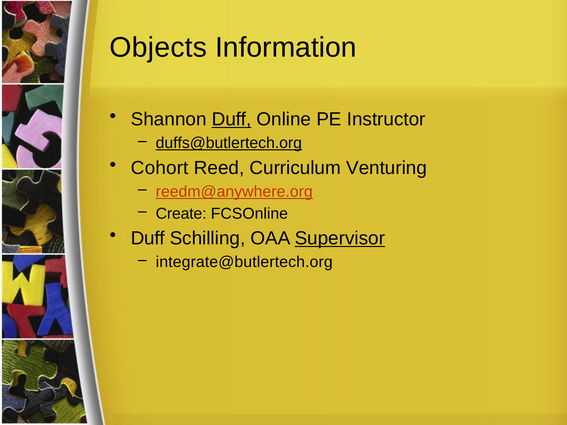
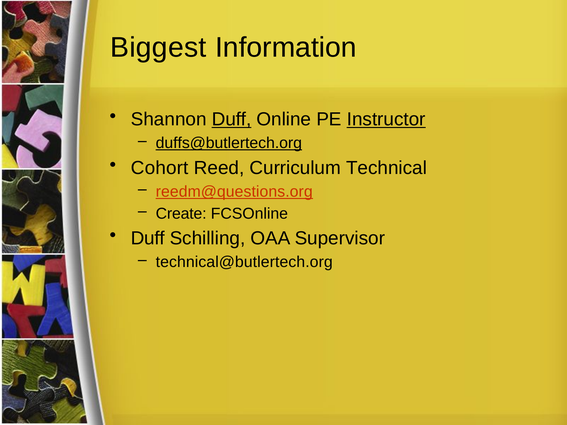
Objects: Objects -> Biggest
Instructor underline: none -> present
Venturing: Venturing -> Technical
reedm@anywhere.org: reedm@anywhere.org -> reedm@questions.org
Supervisor underline: present -> none
integrate@butlertech.org: integrate@butlertech.org -> technical@butlertech.org
